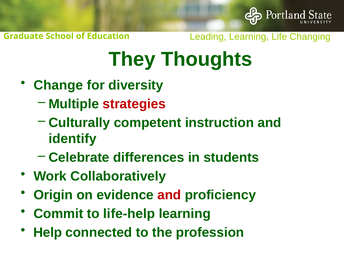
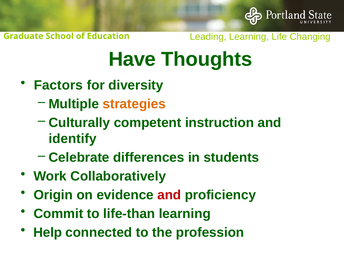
They: They -> Have
Change: Change -> Factors
strategies colour: red -> orange
life-help: life-help -> life-than
